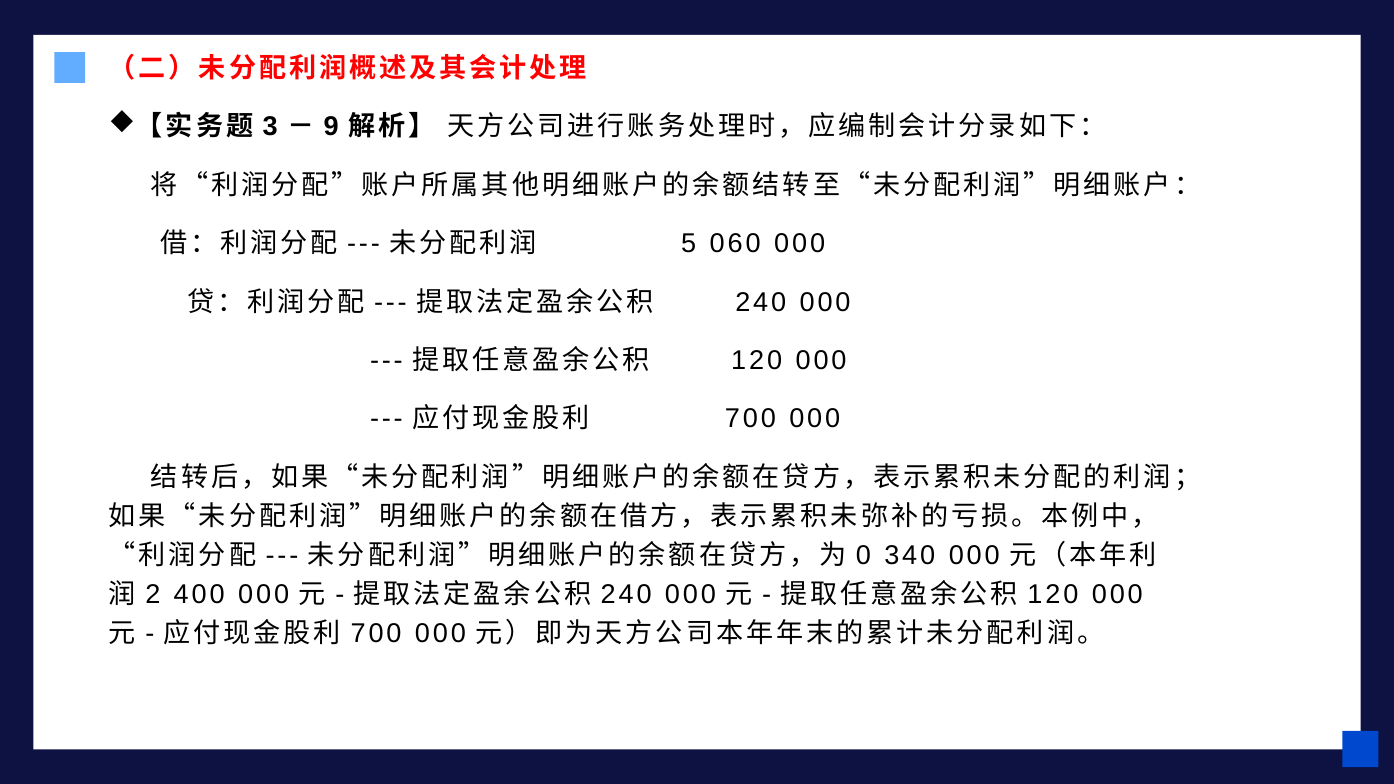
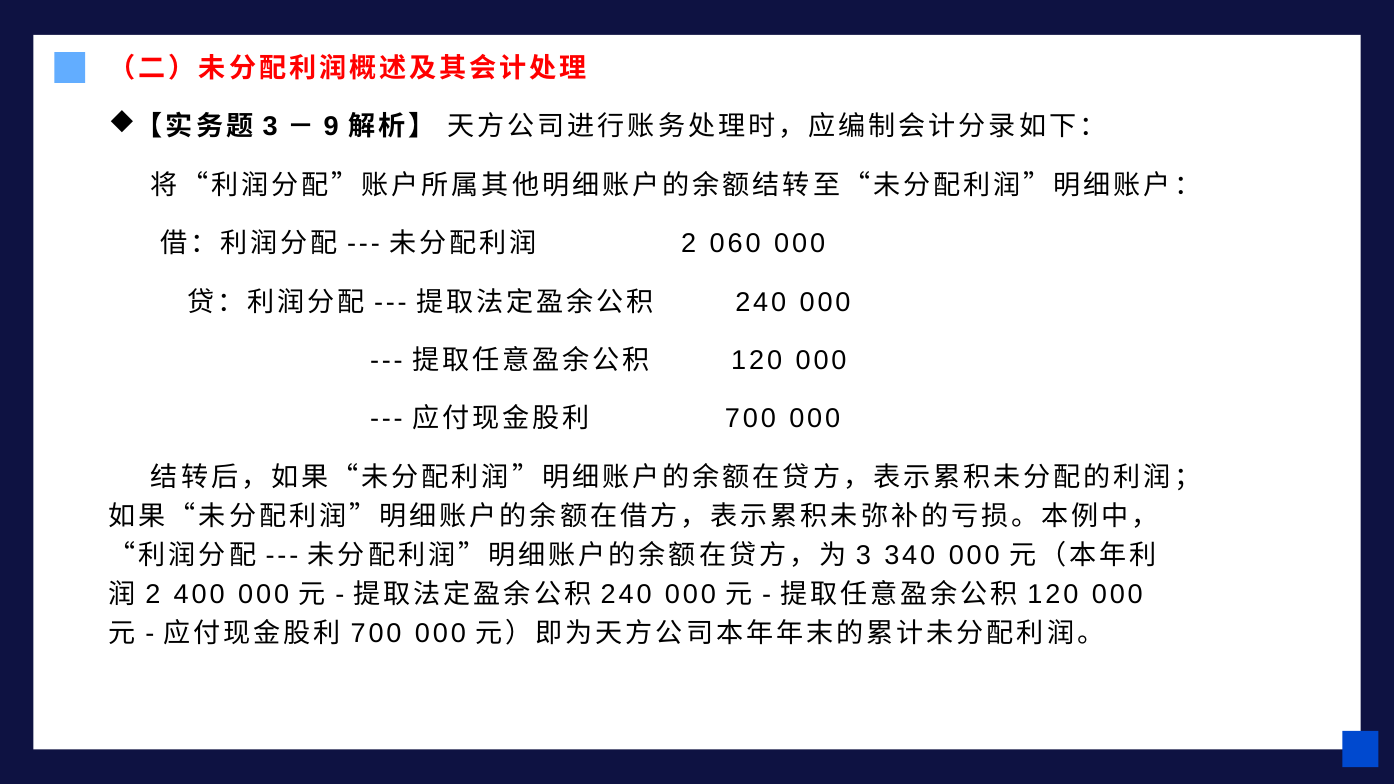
5 at (689, 244): 5 -> 2
0 at (863, 555): 0 -> 3
